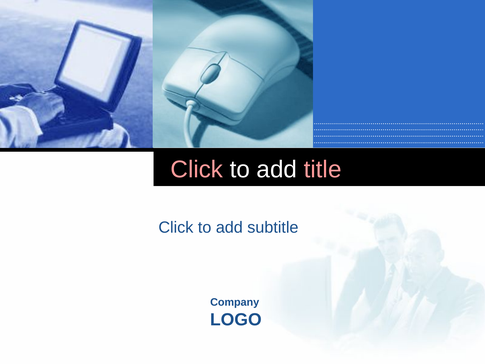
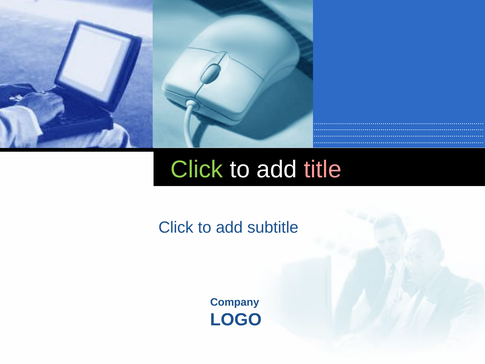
Click at (197, 169) colour: pink -> light green
